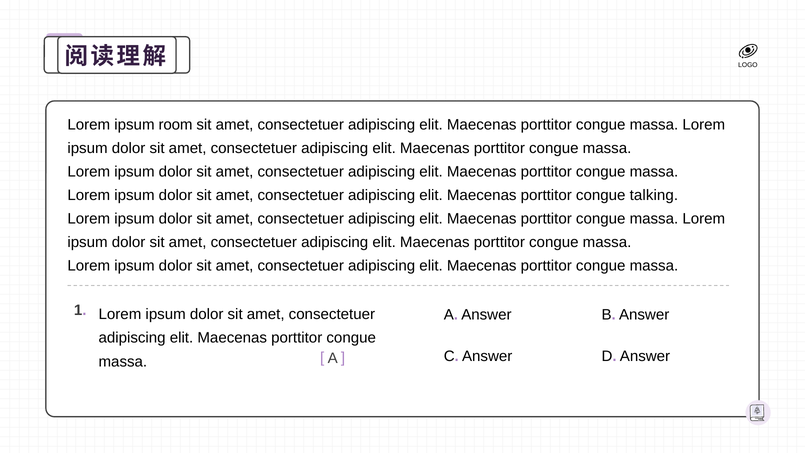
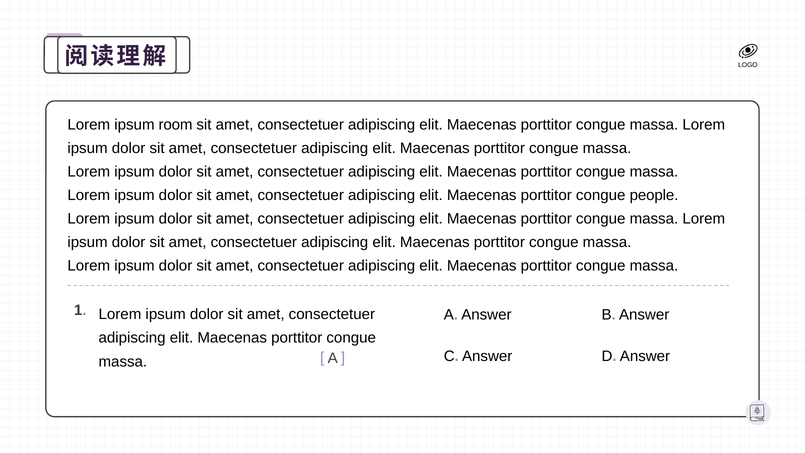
talking: talking -> people
